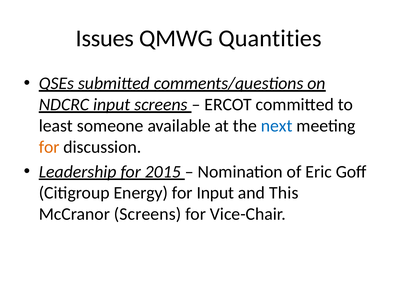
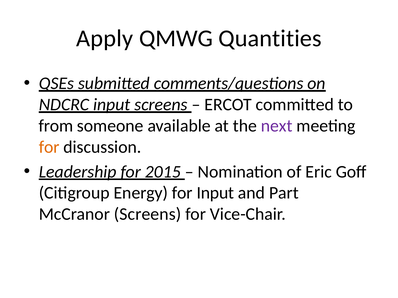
Issues: Issues -> Apply
least: least -> from
next colour: blue -> purple
This: This -> Part
